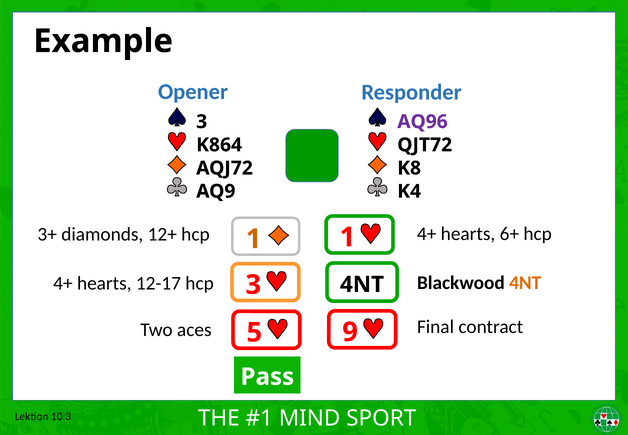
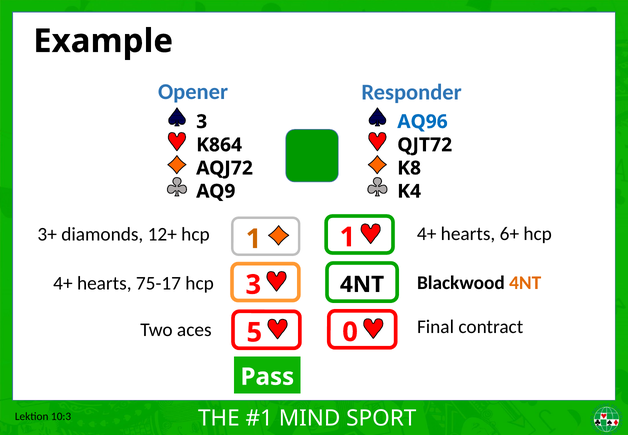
AQ96 colour: purple -> blue
12-17: 12-17 -> 75-17
9: 9 -> 0
